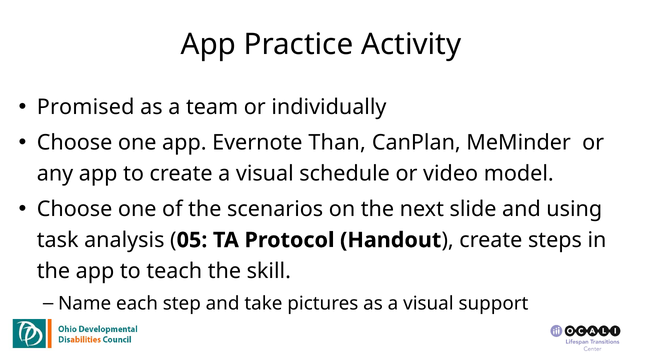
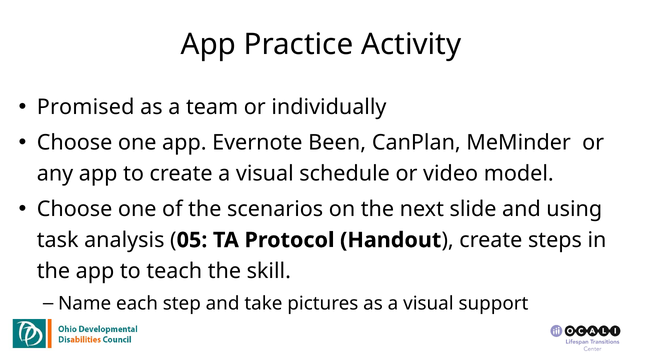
Than: Than -> Been
